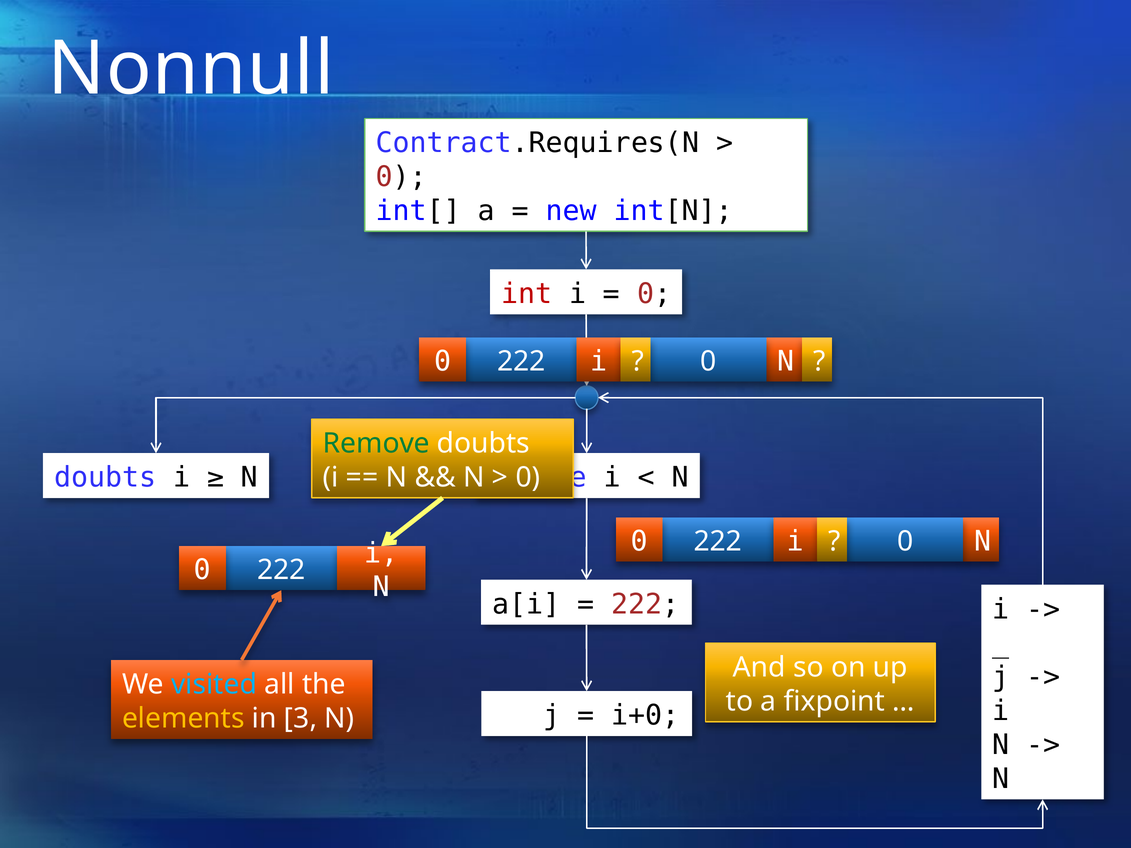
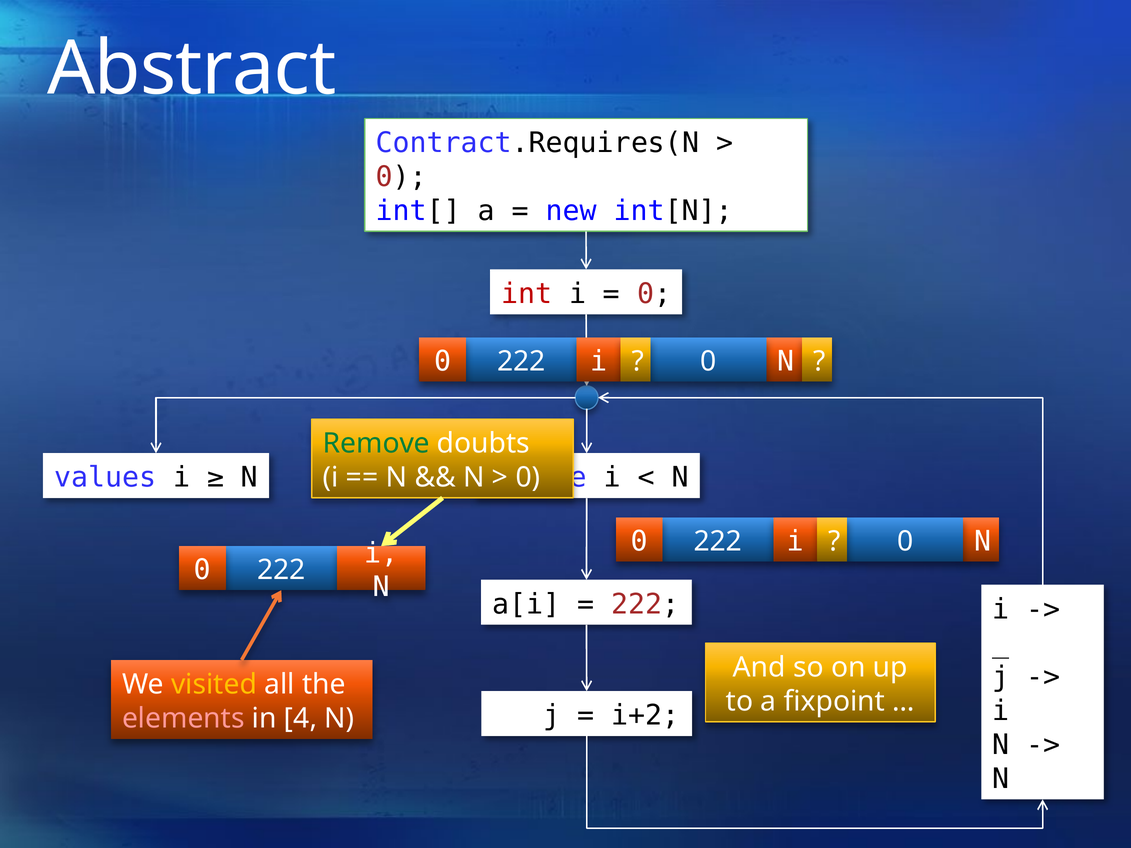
Nonnull: Nonnull -> Abstract
doubts at (105, 478): doubts -> values
visited colour: light blue -> yellow
i+0: i+0 -> i+2
elements colour: yellow -> pink
3: 3 -> 4
